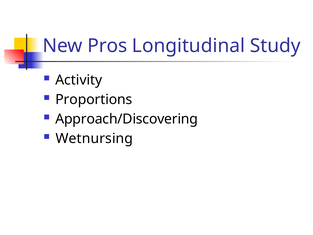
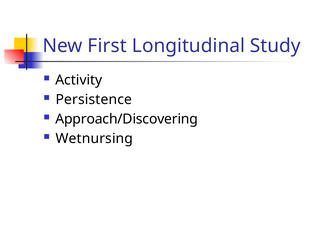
Pros: Pros -> First
Proportions: Proportions -> Persistence
